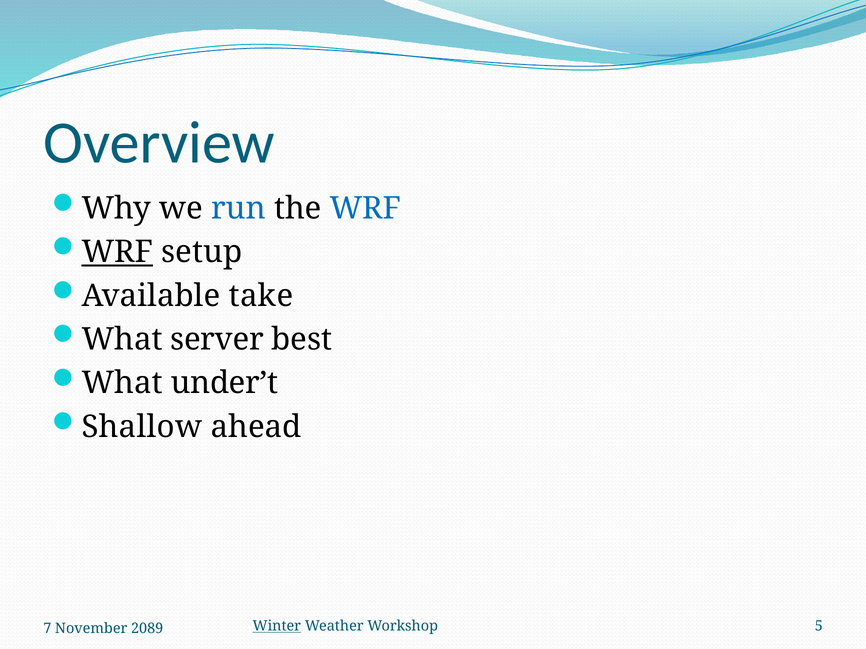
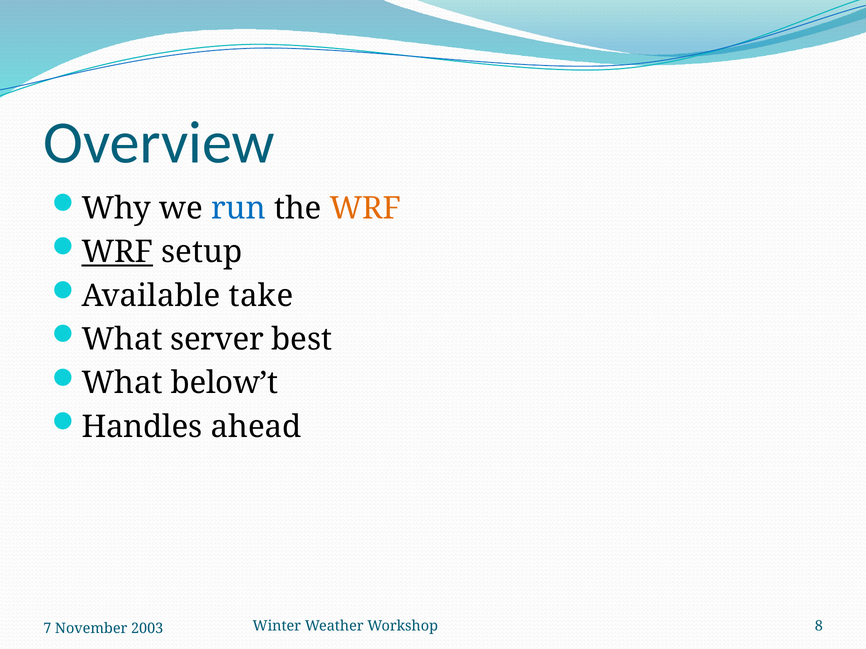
WRF at (366, 209) colour: blue -> orange
under’t: under’t -> below’t
Shallow: Shallow -> Handles
Winter underline: present -> none
5: 5 -> 8
2089: 2089 -> 2003
